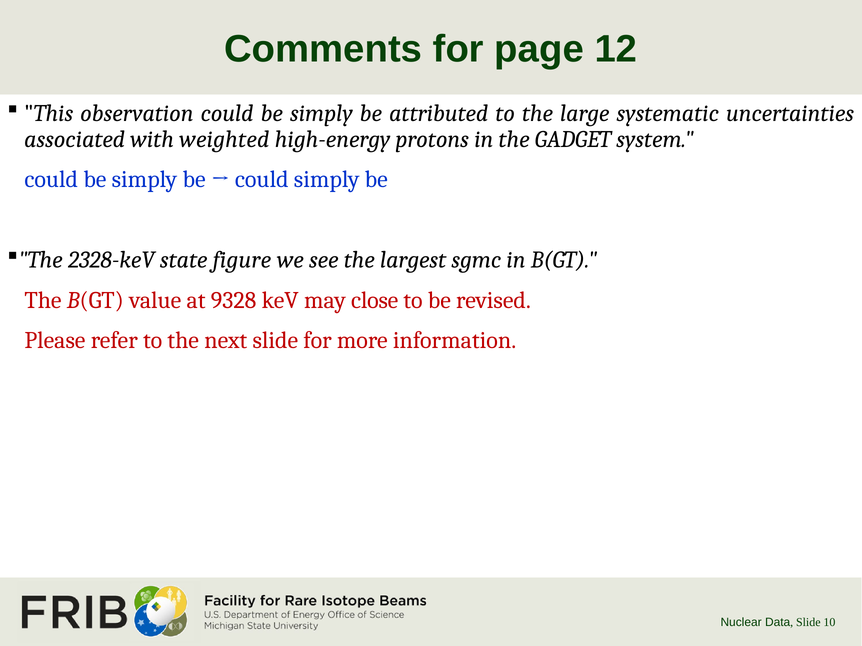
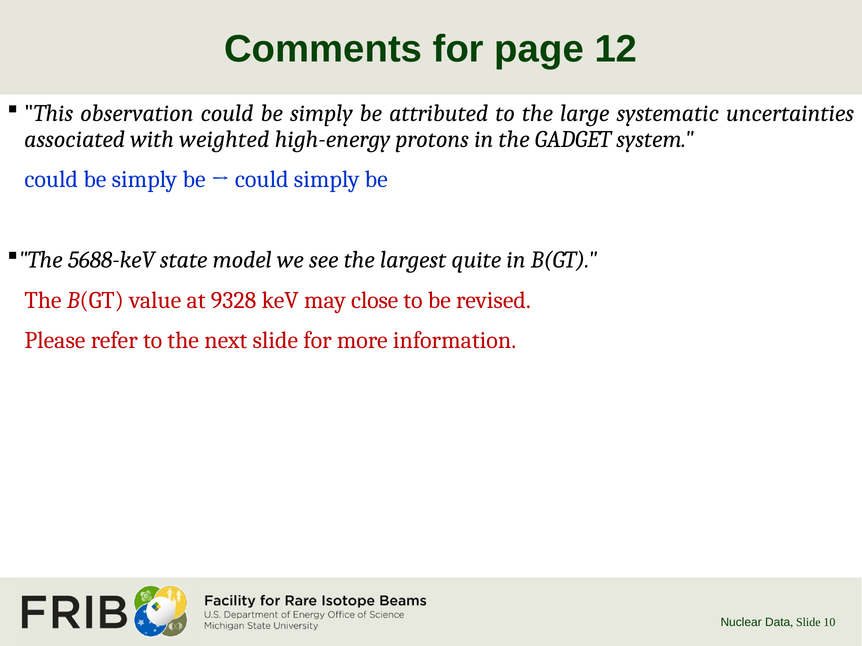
2328-keV: 2328-keV -> 5688-keV
figure: figure -> model
sgmc: sgmc -> quite
